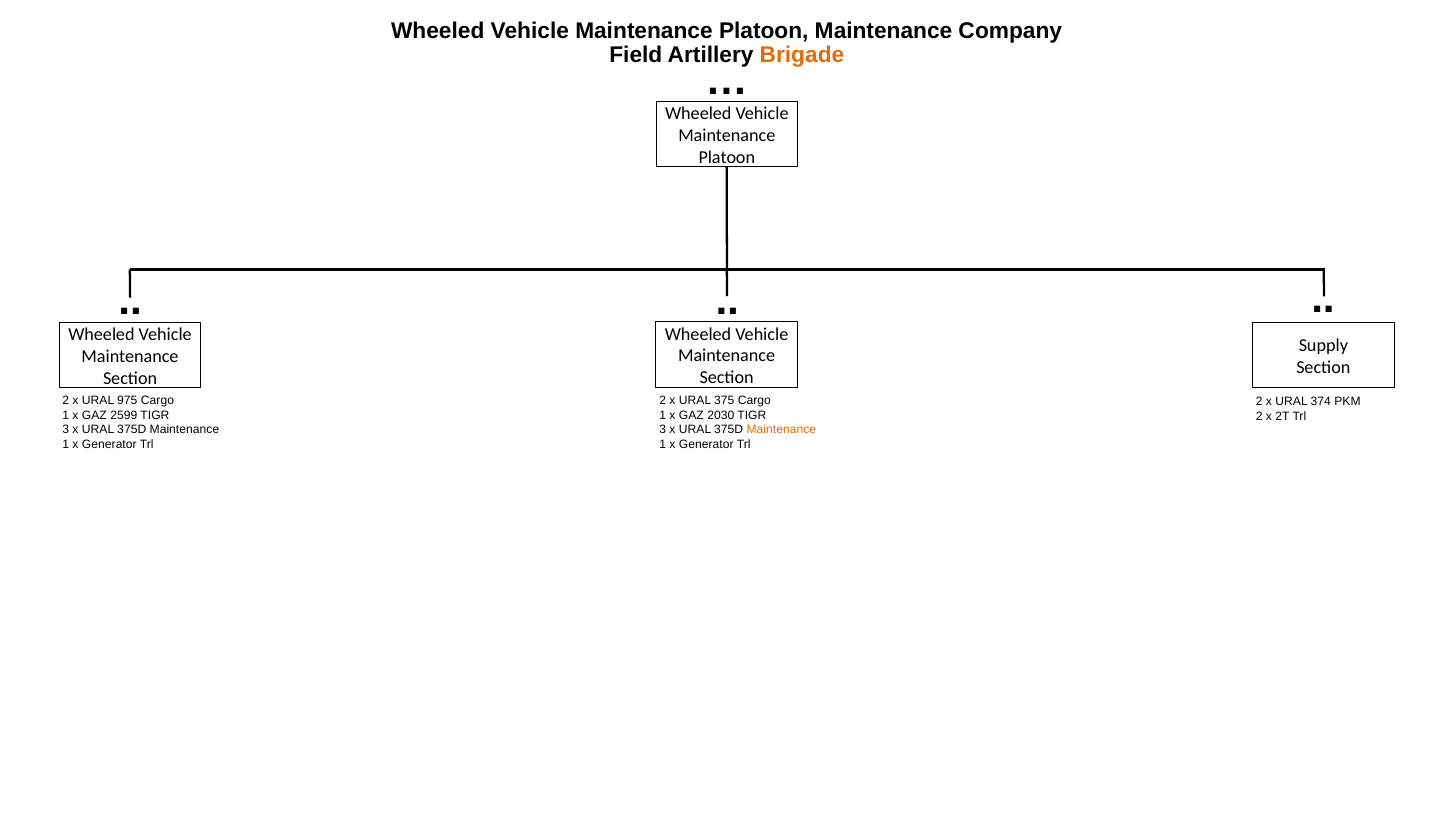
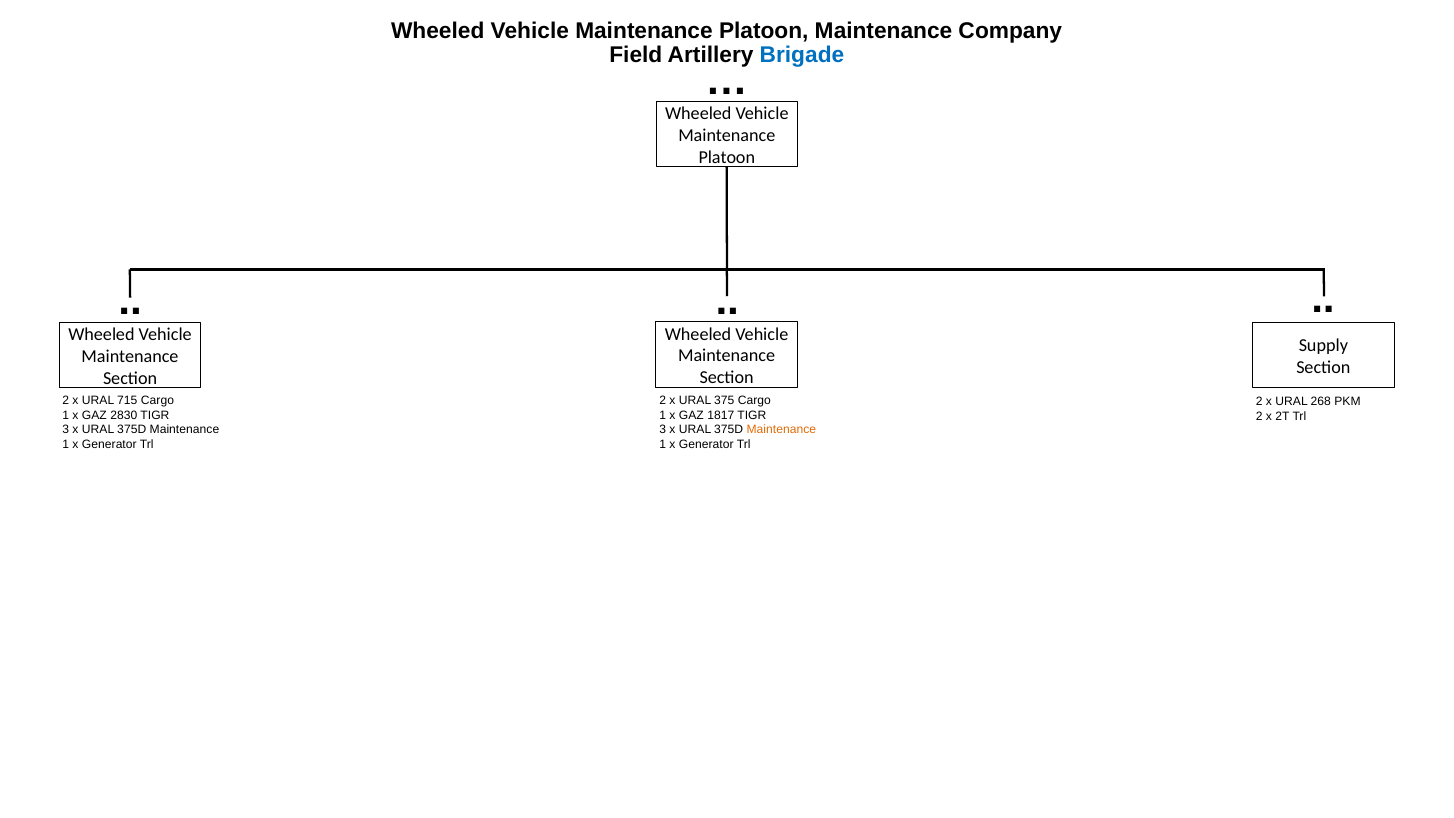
Brigade colour: orange -> blue
975: 975 -> 715
374: 374 -> 268
2030: 2030 -> 1817
2599: 2599 -> 2830
